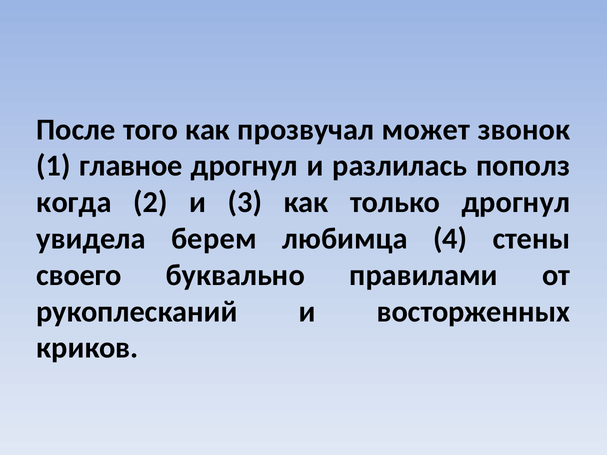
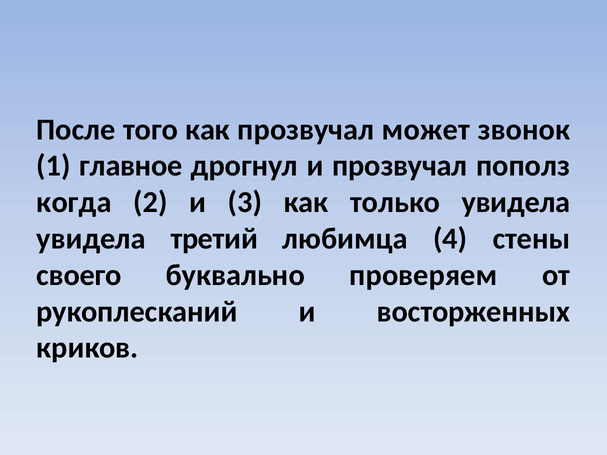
и разлилась: разлилась -> прозвучал
только дрогнул: дрогнул -> увидела
берем: берем -> третий
правилами: правилами -> проверяем
